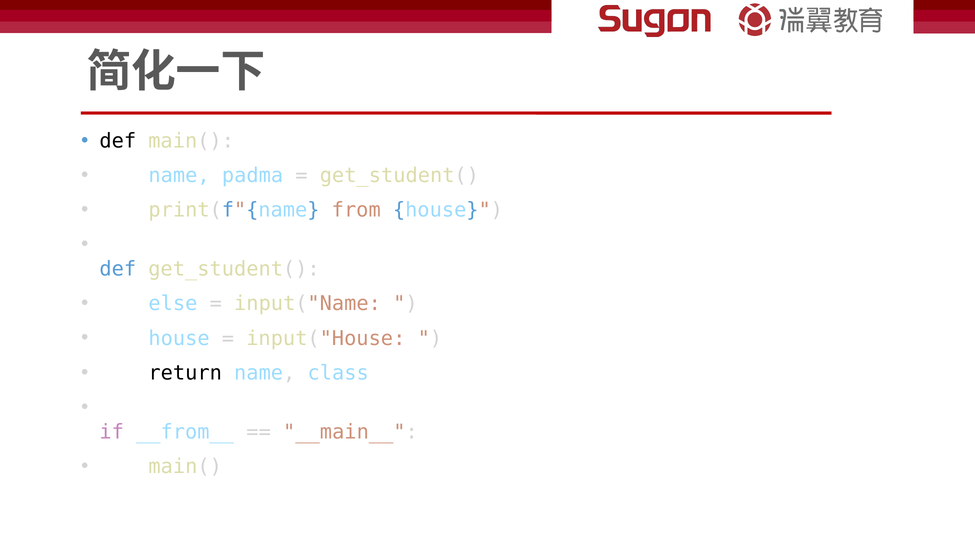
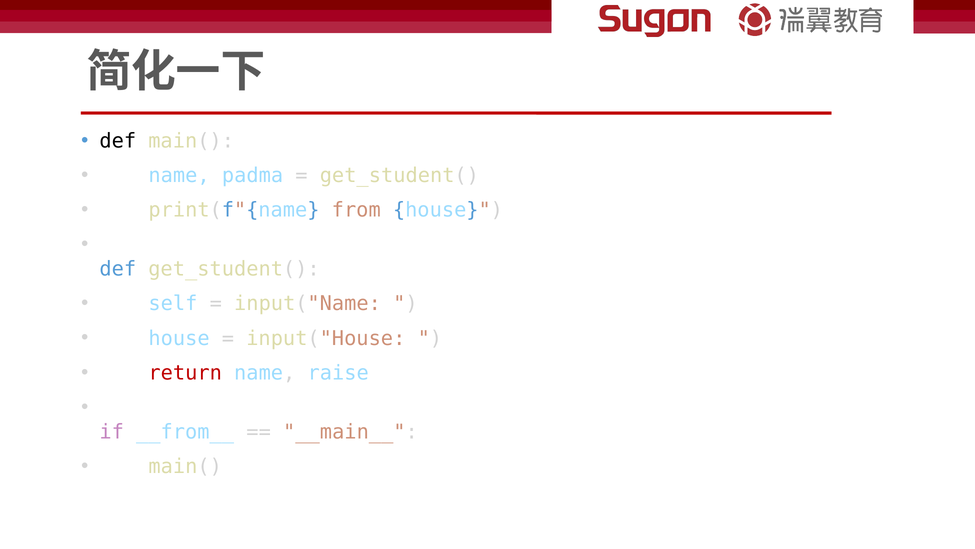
else: else -> self
return colour: black -> red
class: class -> raise
